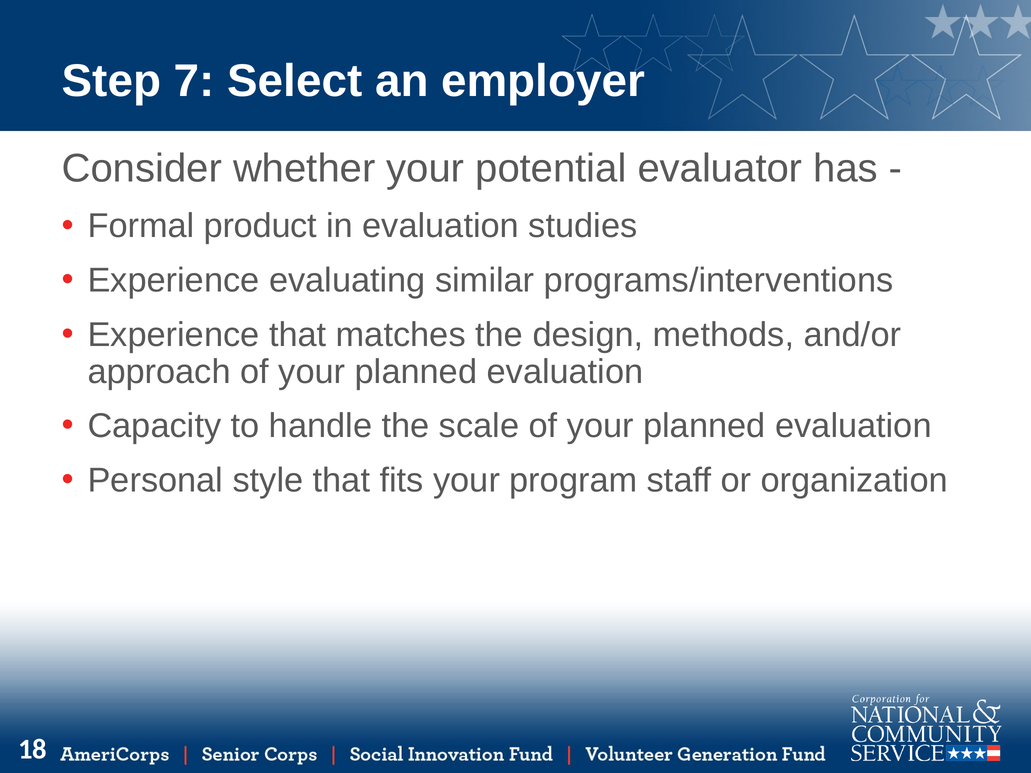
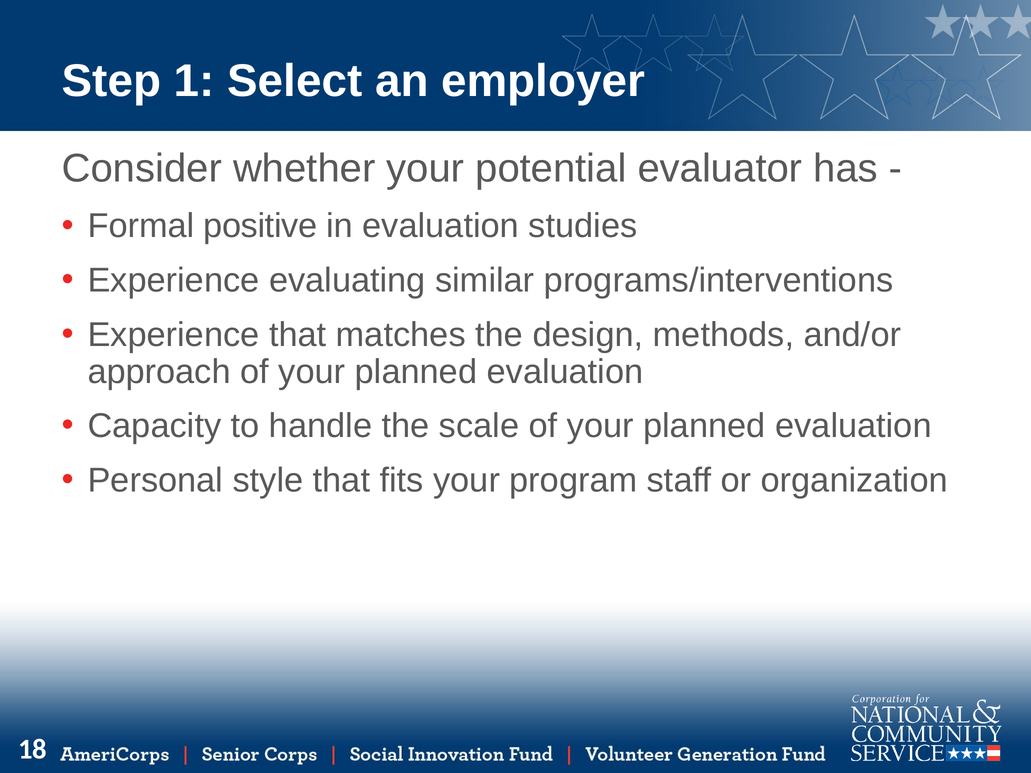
7: 7 -> 1
product: product -> positive
